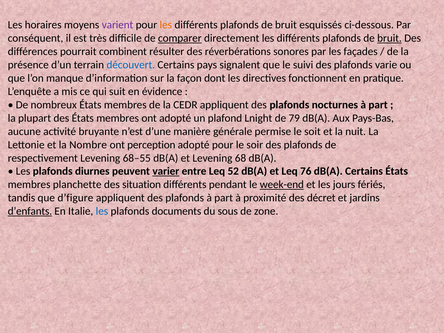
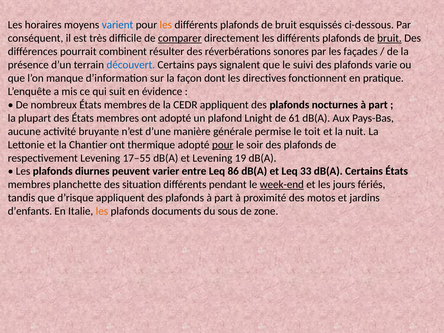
varient colour: purple -> blue
79: 79 -> 61
soit: soit -> toit
Nombre: Nombre -> Chantier
perception: perception -> thermique
pour at (223, 145) underline: none -> present
68–55: 68–55 -> 17–55
68: 68 -> 19
varier underline: present -> none
52: 52 -> 86
76: 76 -> 33
d’figure: d’figure -> d’risque
décret: décret -> motos
d’enfants underline: present -> none
les at (102, 211) colour: blue -> orange
